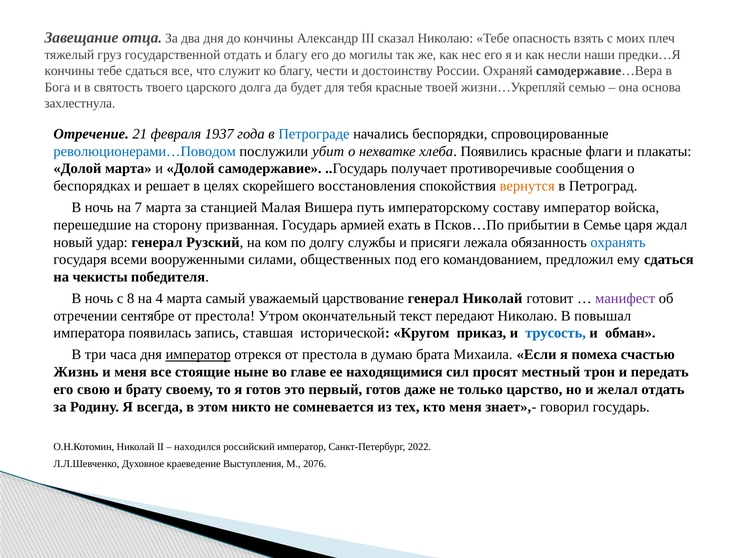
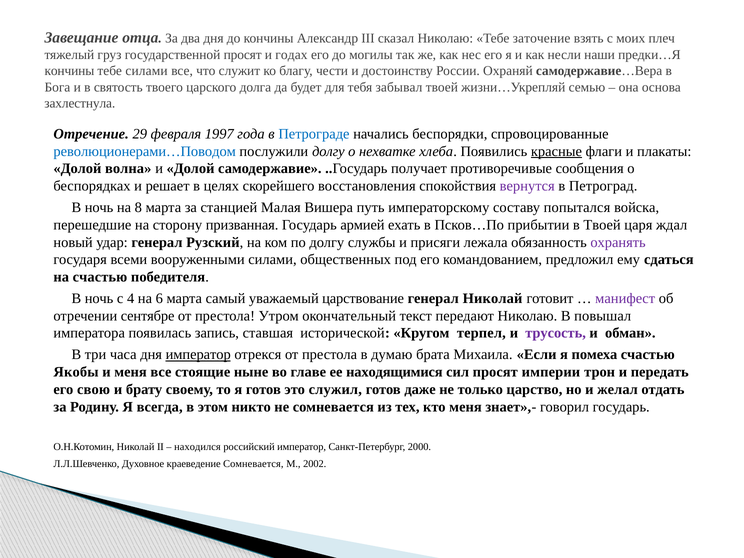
опасность: опасность -> заточение
государственной отдать: отдать -> просят
и благу: благу -> годах
тебе сдаться: сдаться -> силами
тебя красные: красные -> забывал
21: 21 -> 29
1937: 1937 -> 1997
послужили убит: убит -> долгу
красные at (556, 151) underline: none -> present
Долой марта: марта -> волна
вернутся colour: orange -> purple
7: 7 -> 8
составу император: император -> попытался
в Семье: Семье -> Твоей
охранять colour: blue -> purple
на чекисты: чекисты -> счастью
8: 8 -> 4
4: 4 -> 6
приказ: приказ -> терпел
трусость colour: blue -> purple
Жизнь: Жизнь -> Якобы
местный: местный -> империи
первый: первый -> служил
2022: 2022 -> 2000
краеведение Выступления: Выступления -> Сомневается
2076: 2076 -> 2002
